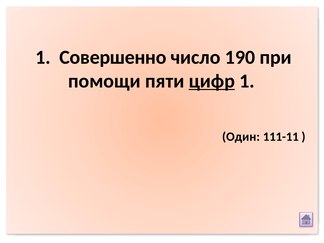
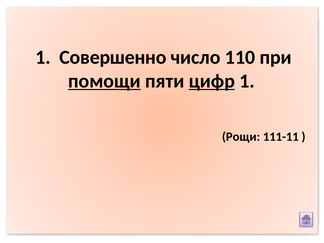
190: 190 -> 110
помощи underline: none -> present
Один: Один -> Рощи
